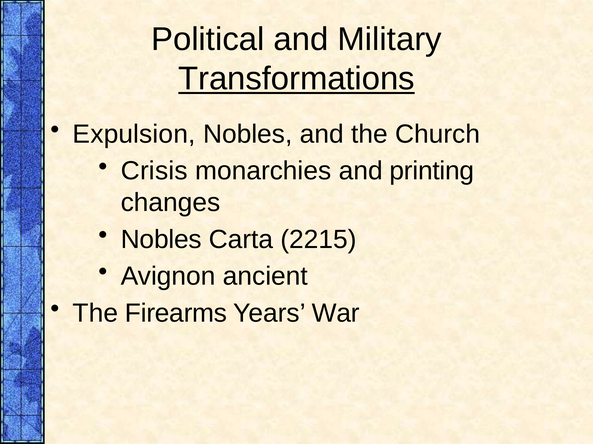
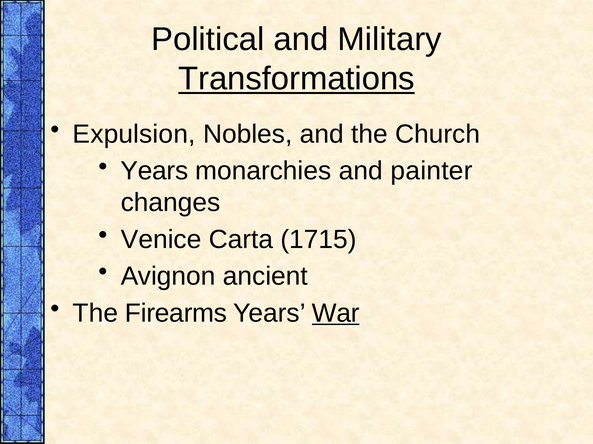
Crisis at (154, 171): Crisis -> Years
printing: printing -> painter
Nobles at (161, 240): Nobles -> Venice
2215: 2215 -> 1715
War underline: none -> present
